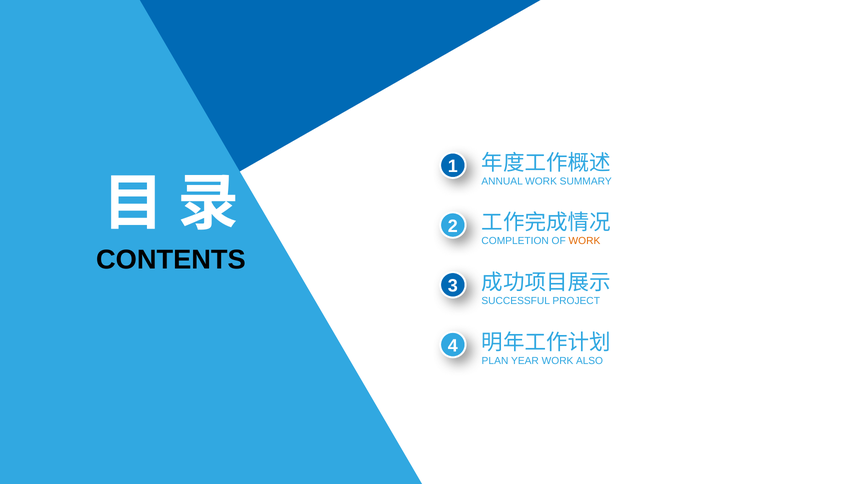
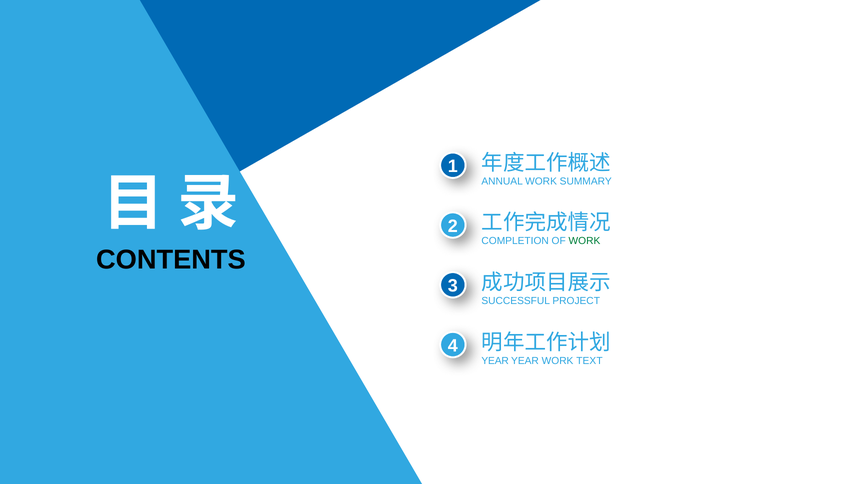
WORK at (584, 241) colour: orange -> green
PLAN at (495, 361): PLAN -> YEAR
ALSO: ALSO -> TEXT
